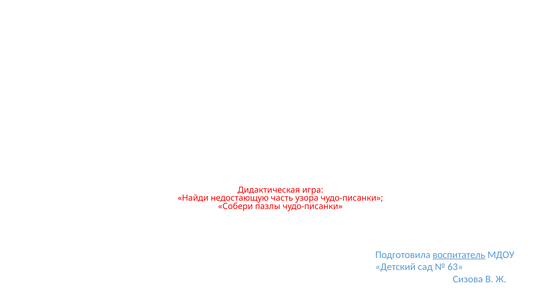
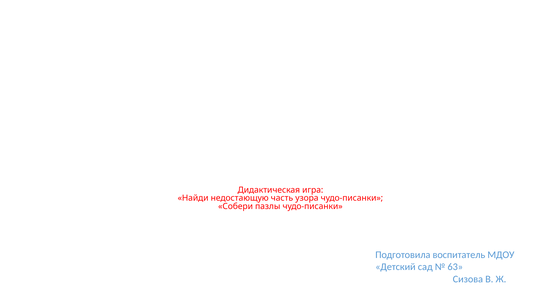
воспитатель underline: present -> none
